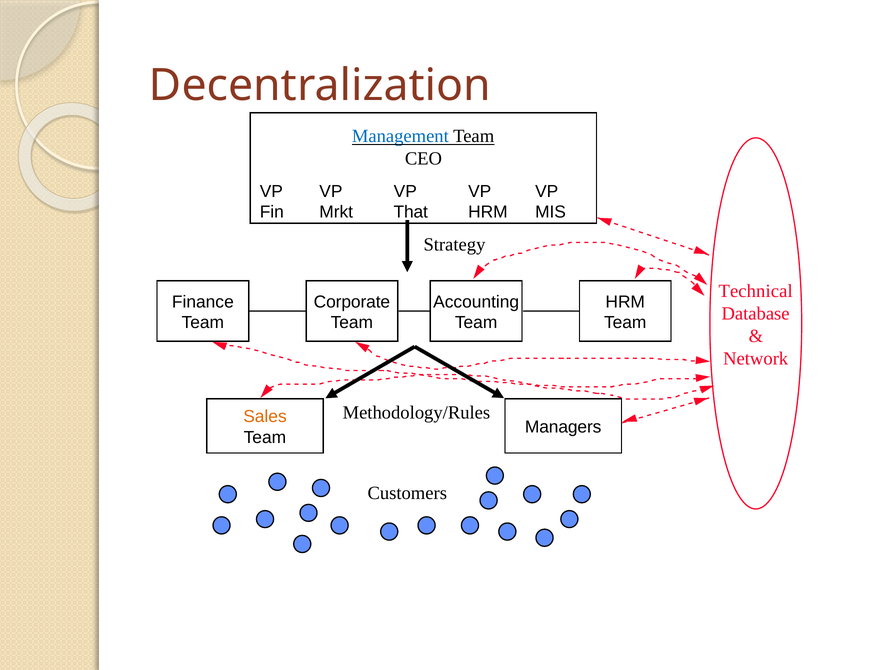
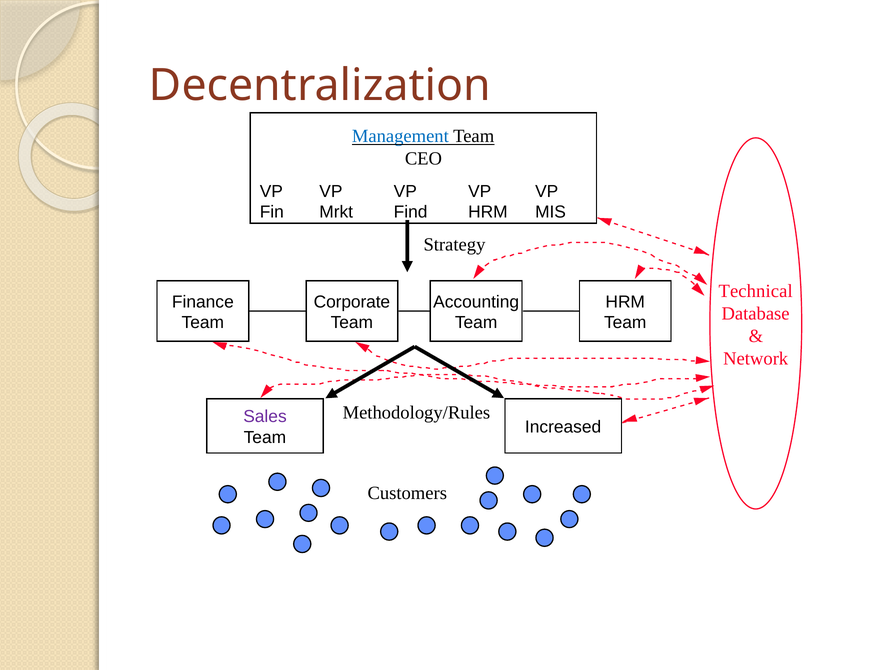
That: That -> Find
Sales colour: orange -> purple
Managers: Managers -> Increased
